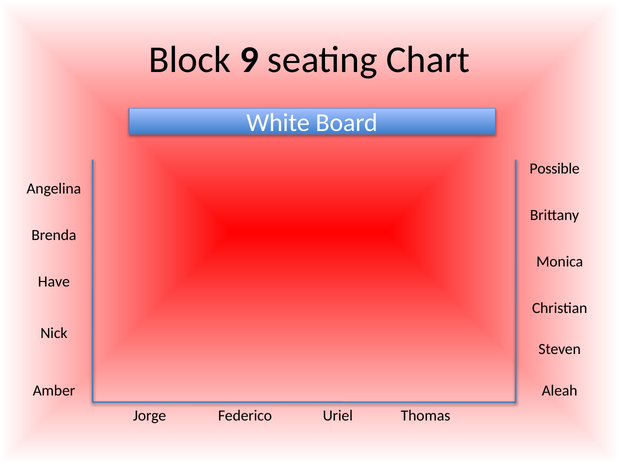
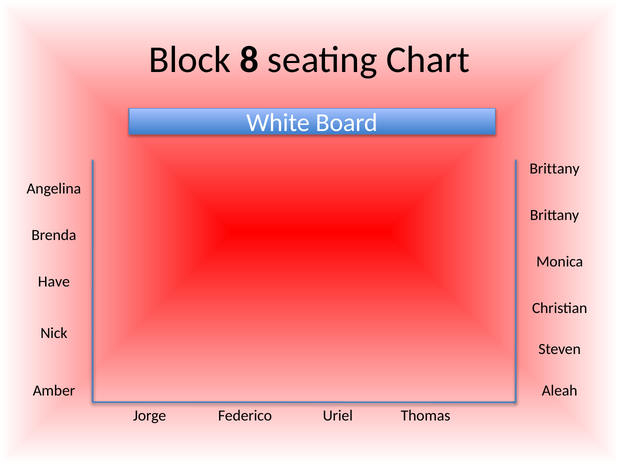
9: 9 -> 8
Possible at (555, 169): Possible -> Brittany
